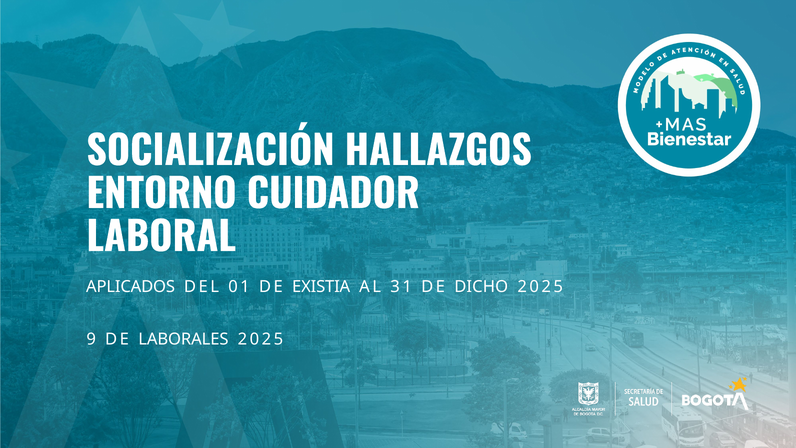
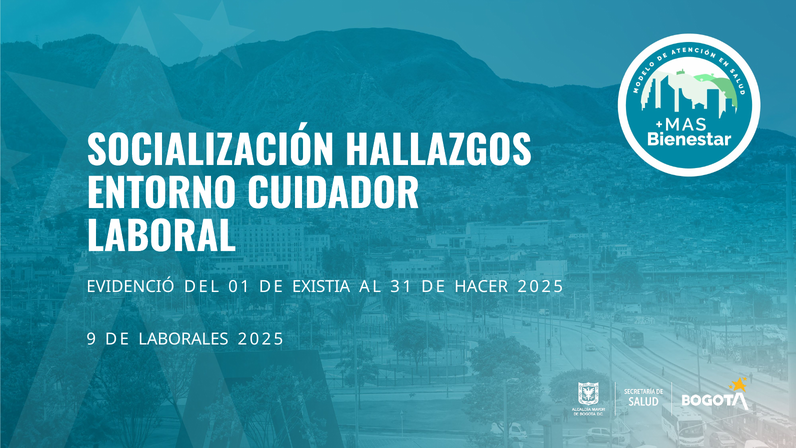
APLICADOS: APLICADOS -> EVIDENCIÓ
DICHO: DICHO -> HACER
